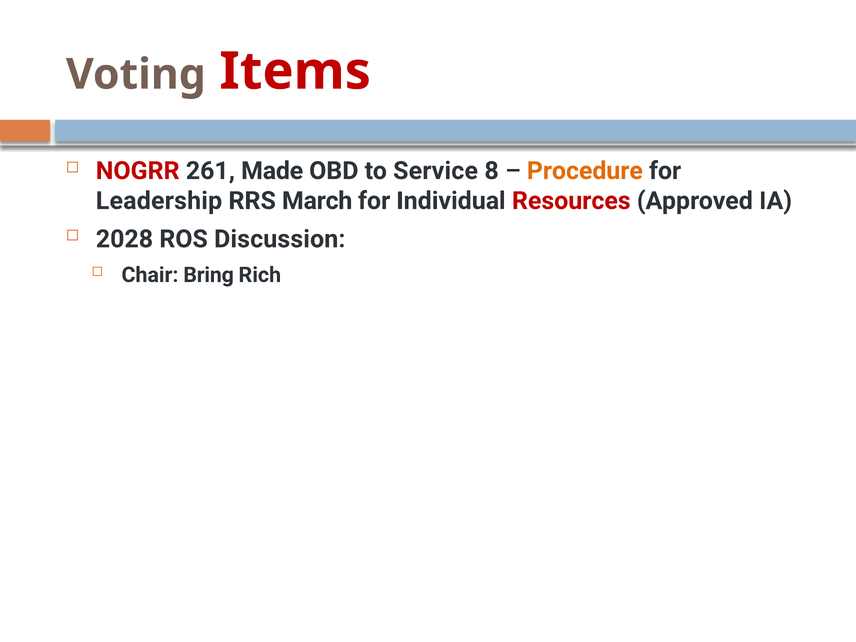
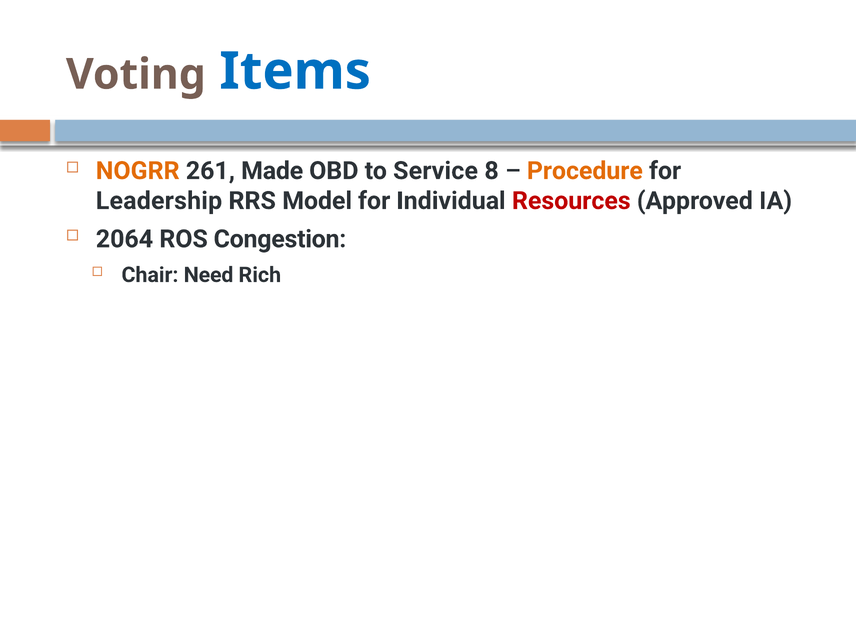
Items colour: red -> blue
NOGRR colour: red -> orange
March: March -> Model
2028: 2028 -> 2064
Discussion: Discussion -> Congestion
Bring: Bring -> Need
